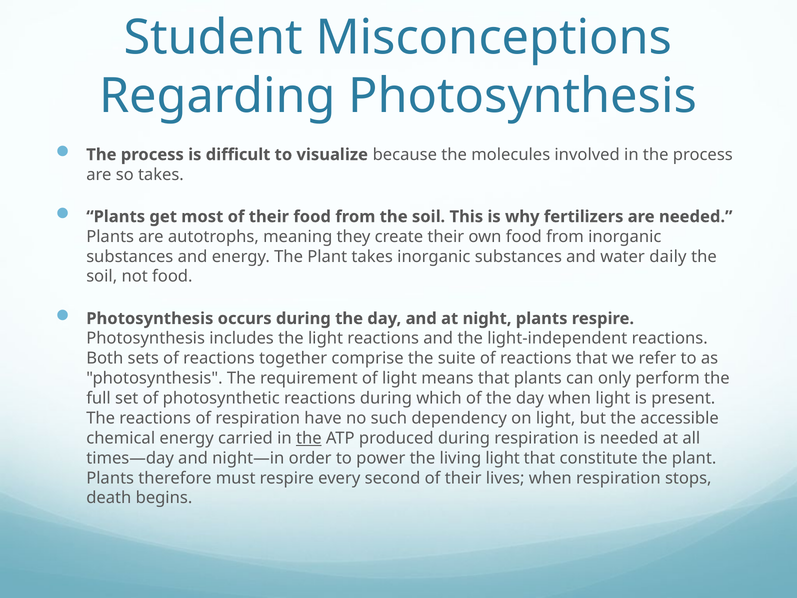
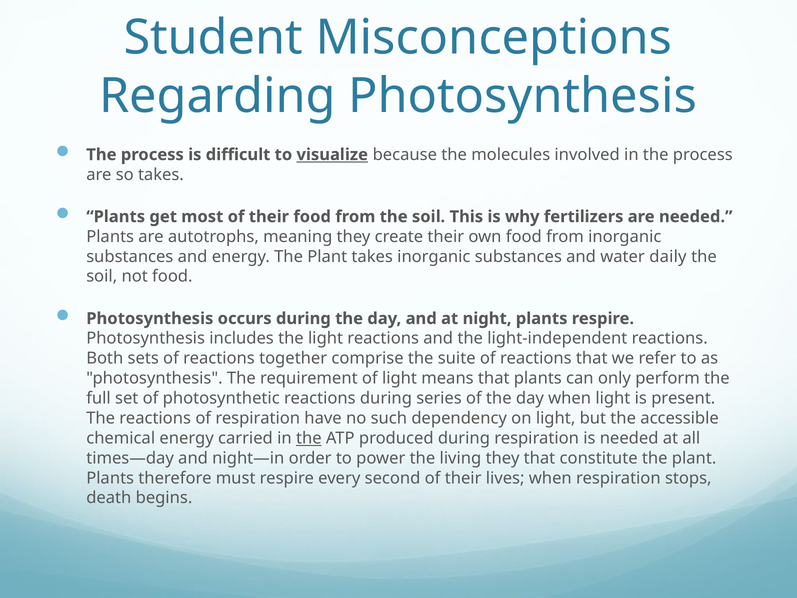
visualize underline: none -> present
which: which -> series
living light: light -> they
